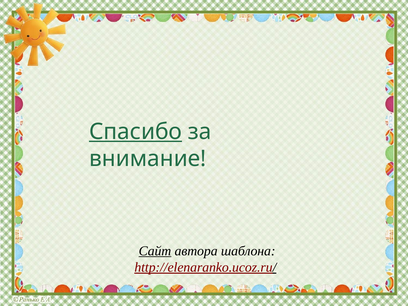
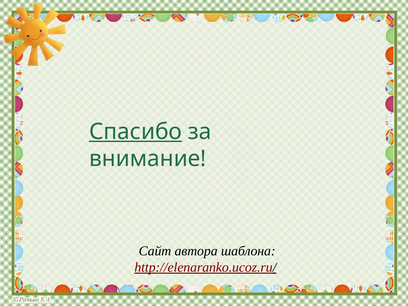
Сайт underline: present -> none
